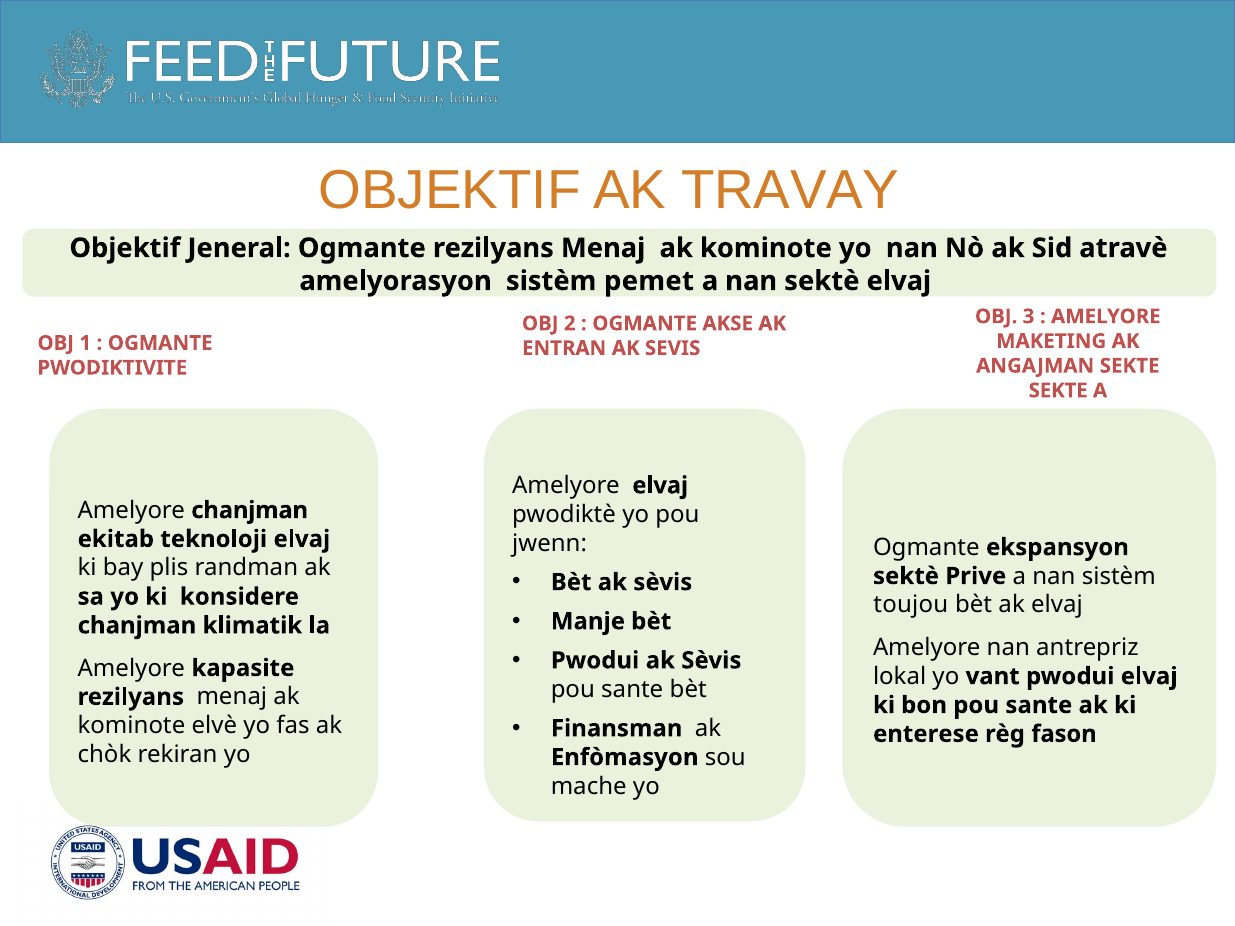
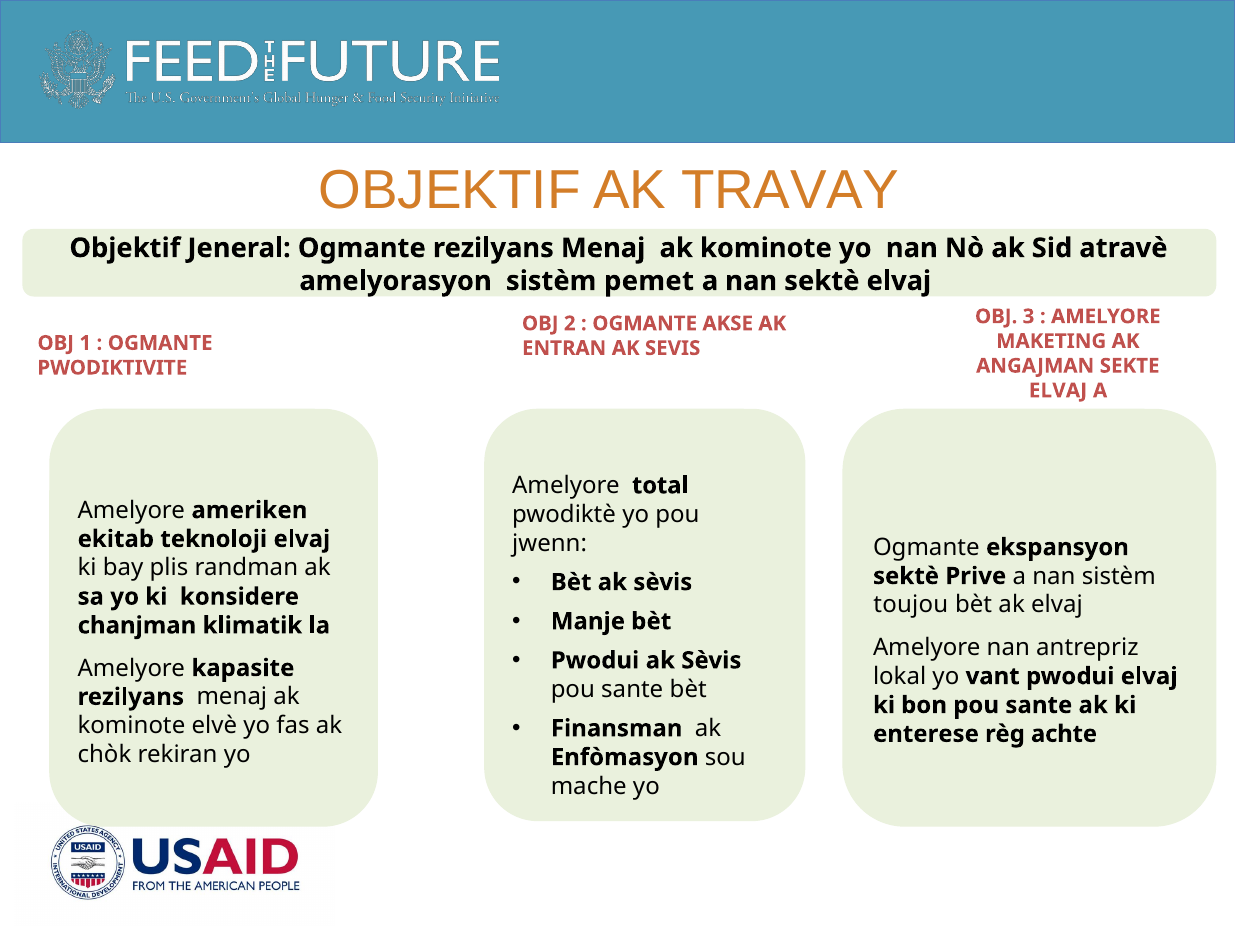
SEKTE at (1058, 391): SEKTE -> ELVAJ
Amelyore elvaj: elvaj -> total
Amelyore chanjman: chanjman -> ameriken
fason: fason -> achte
